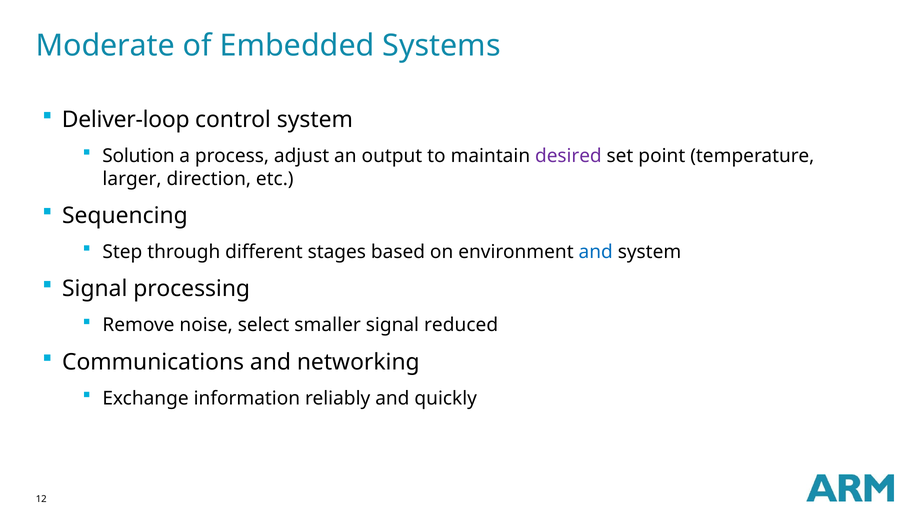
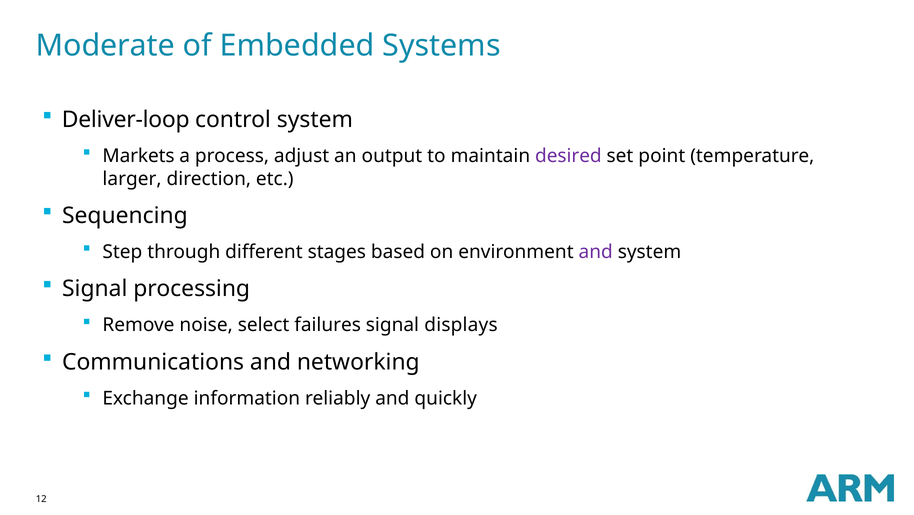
Solution: Solution -> Markets
and at (596, 252) colour: blue -> purple
smaller: smaller -> failures
reduced: reduced -> displays
